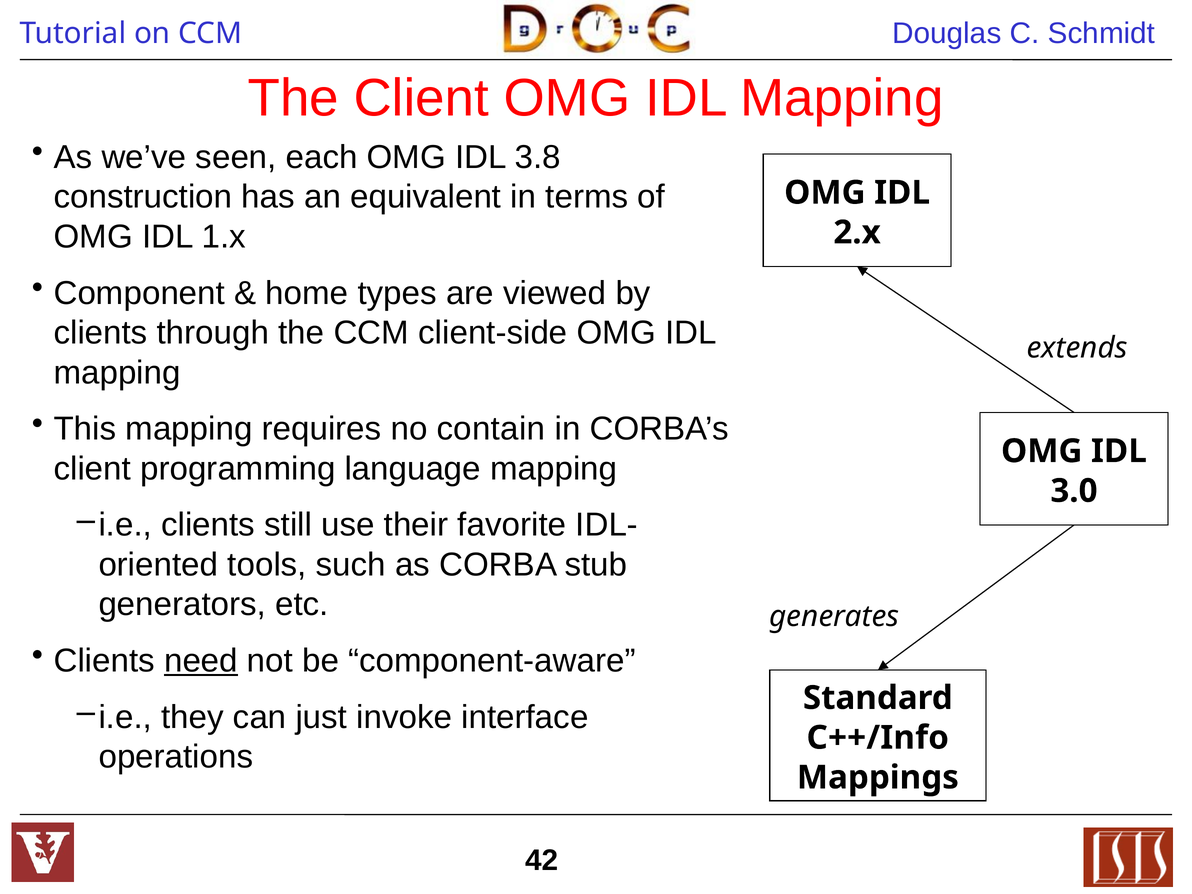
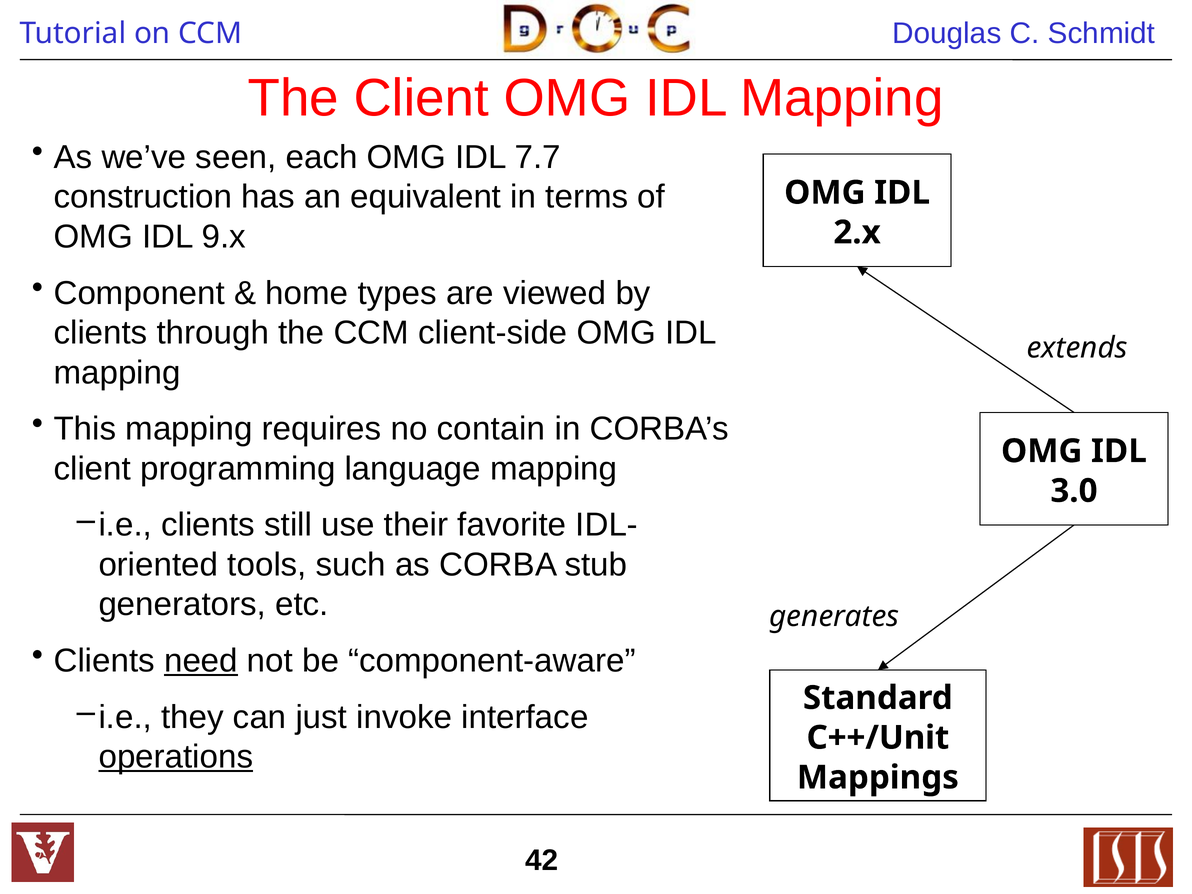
3.8: 3.8 -> 7.7
1.x: 1.x -> 9.x
C++/Info: C++/Info -> C++/Unit
operations underline: none -> present
